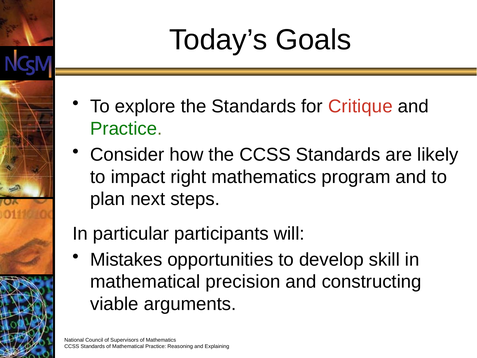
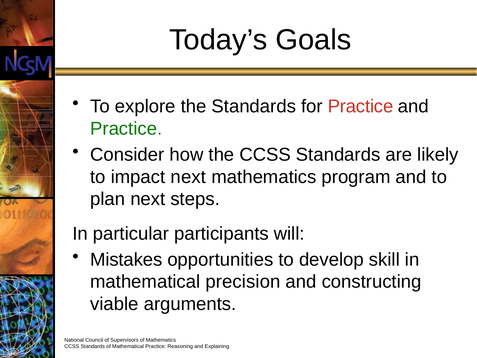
for Critique: Critique -> Practice
impact right: right -> next
